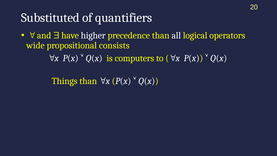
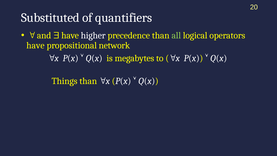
all colour: white -> light green
wide at (35, 45): wide -> have
consists: consists -> network
computers: computers -> megabytes
